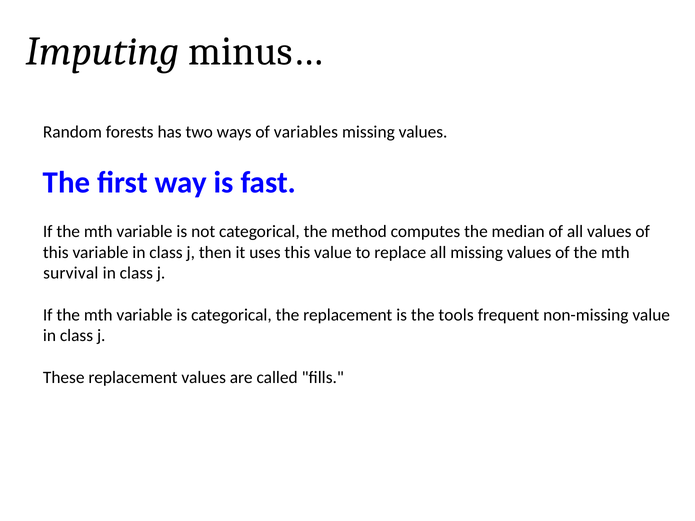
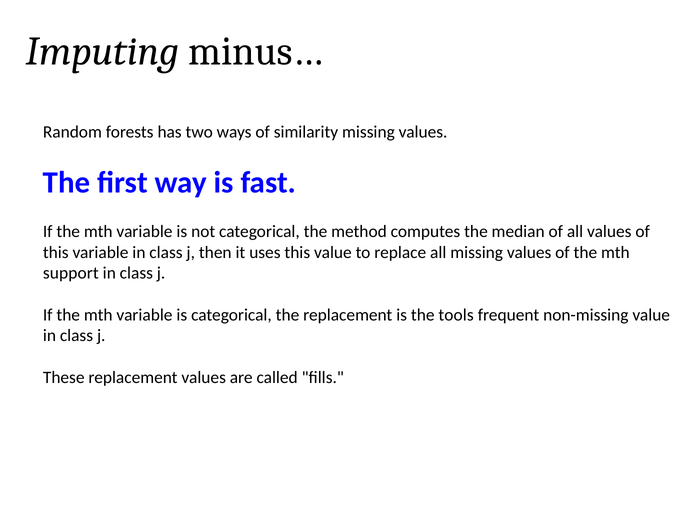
variables: variables -> similarity
survival: survival -> support
